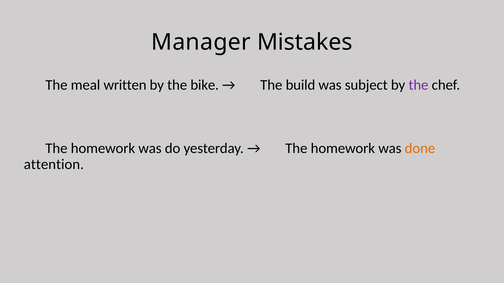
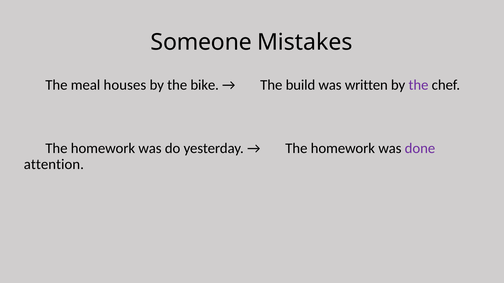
Manager: Manager -> Someone
written: written -> houses
subject: subject -> written
done colour: orange -> purple
